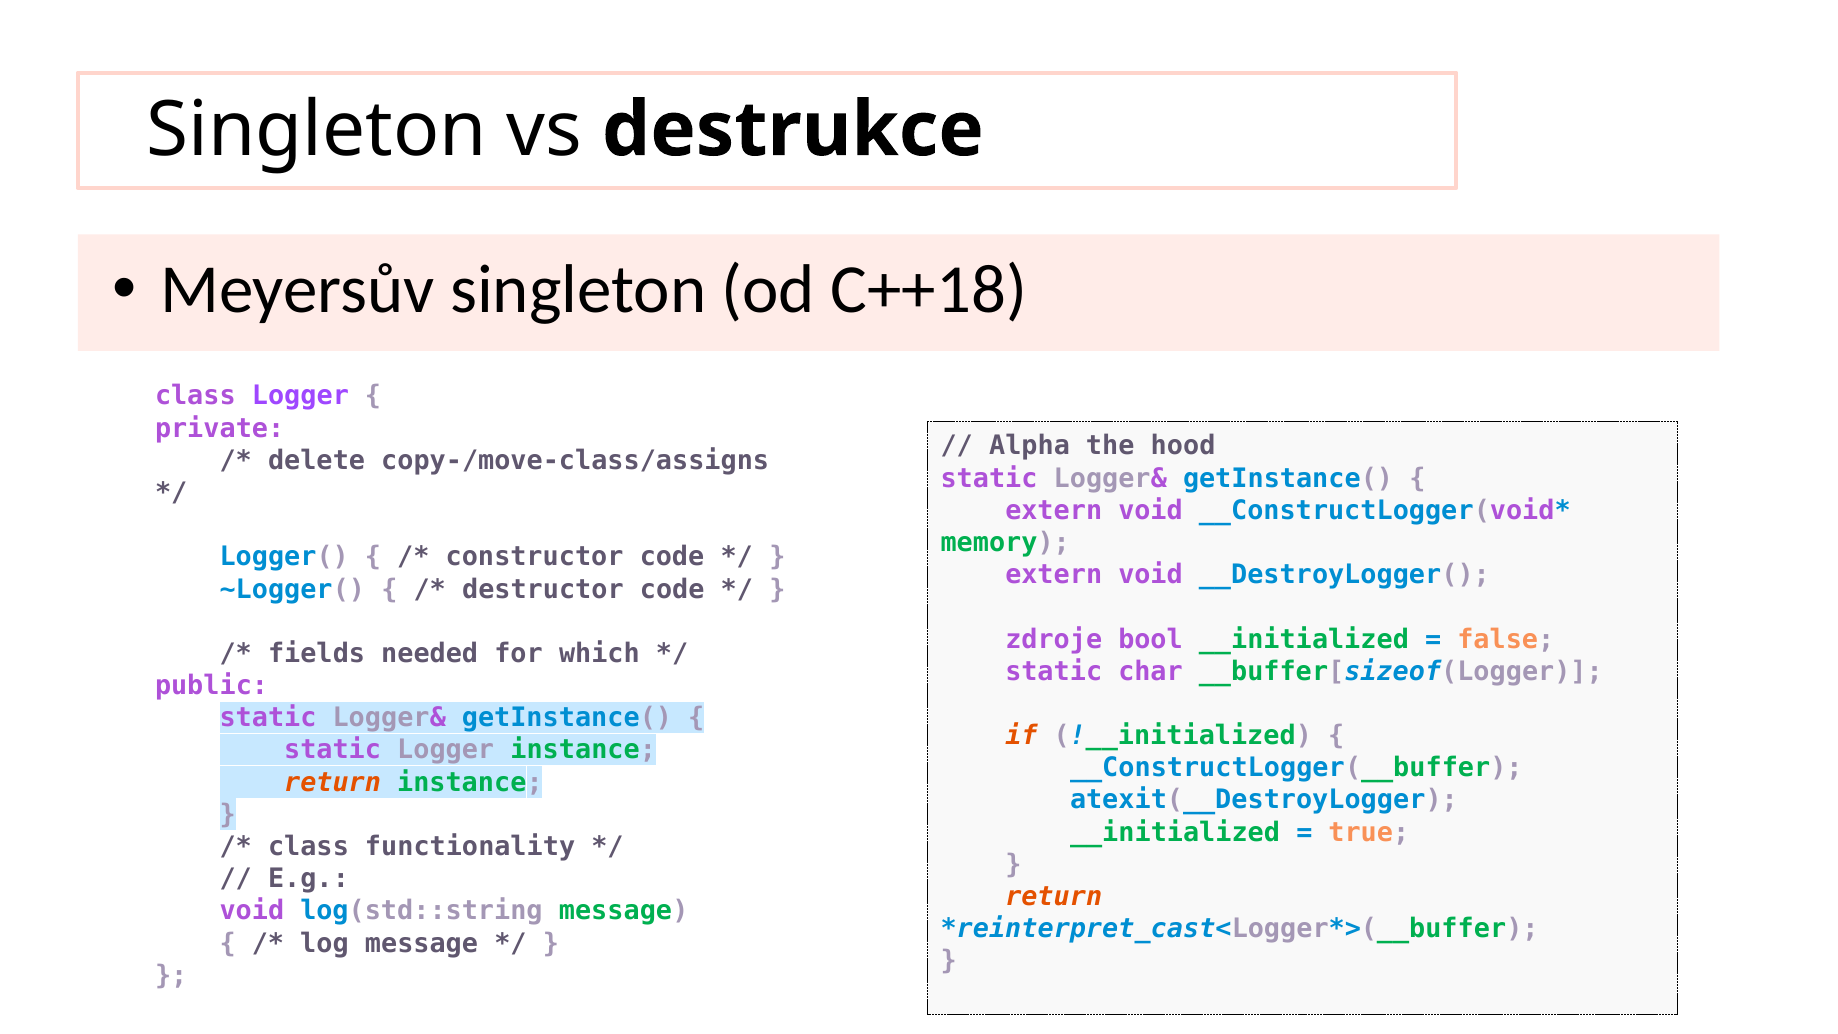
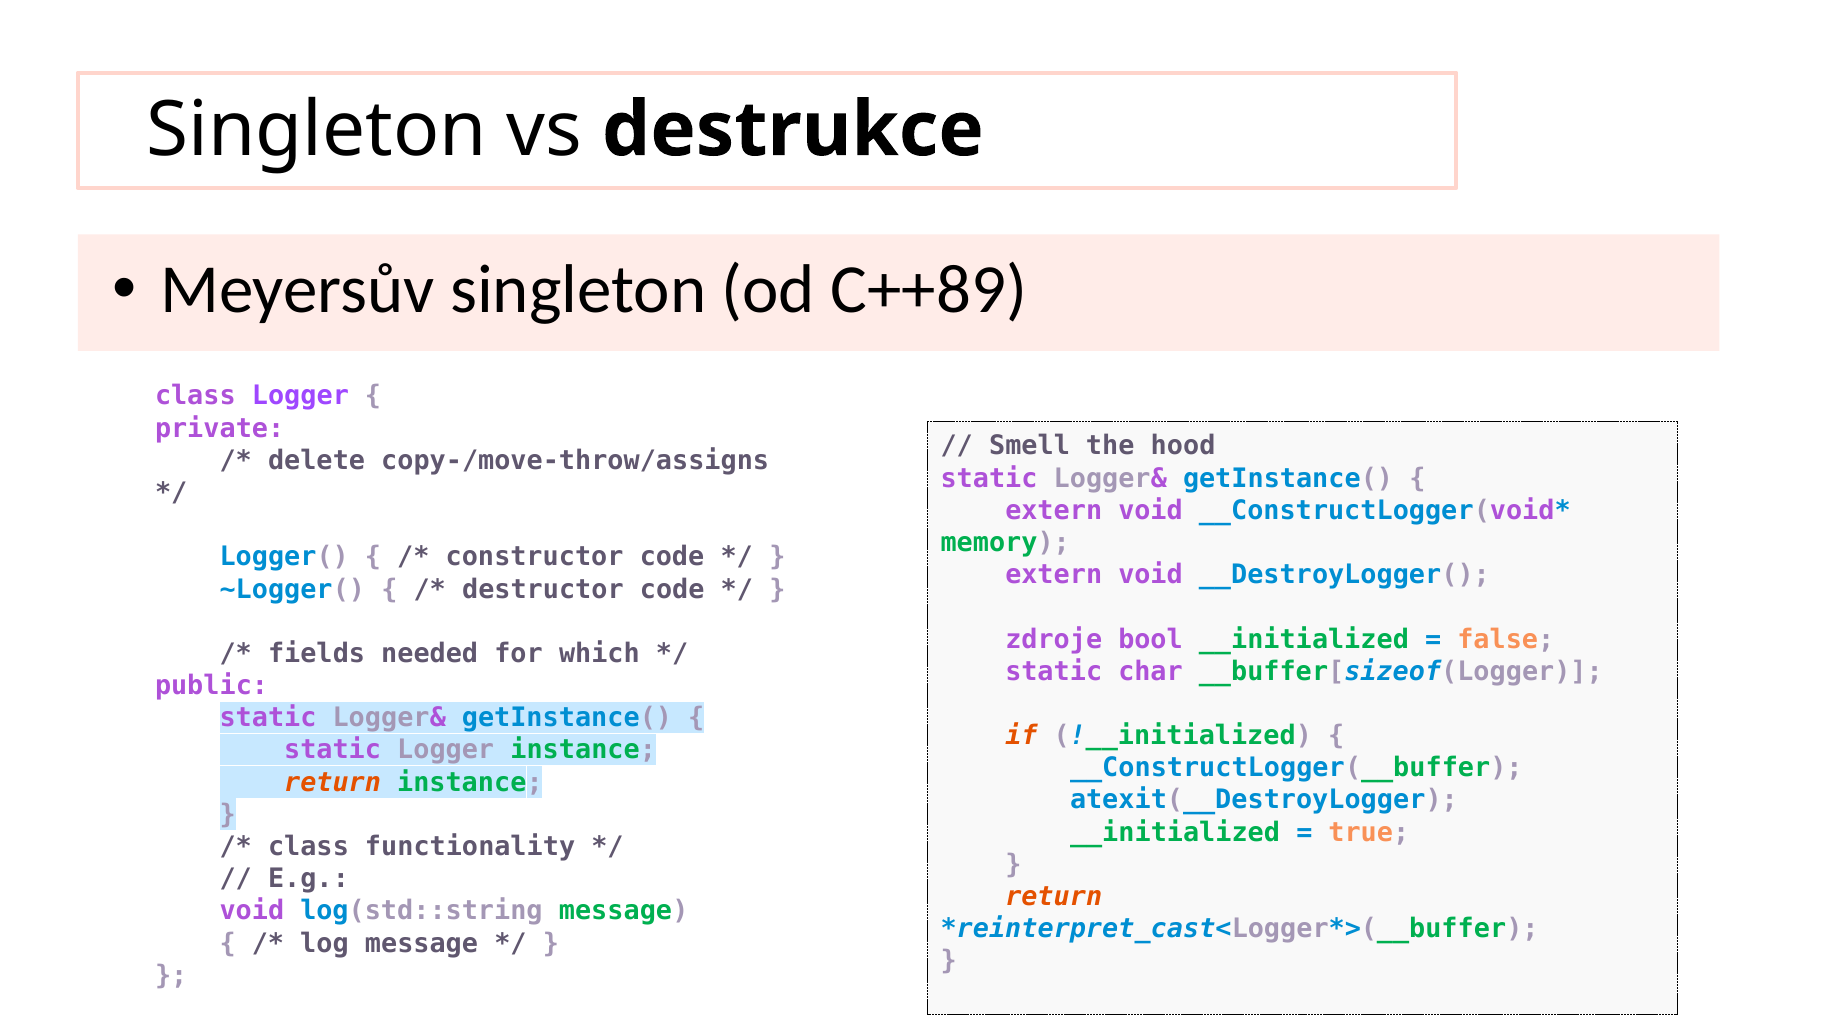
C++18: C++18 -> C++89
Alpha: Alpha -> Smell
copy-/move-class/assigns: copy-/move-class/assigns -> copy-/move-throw/assigns
